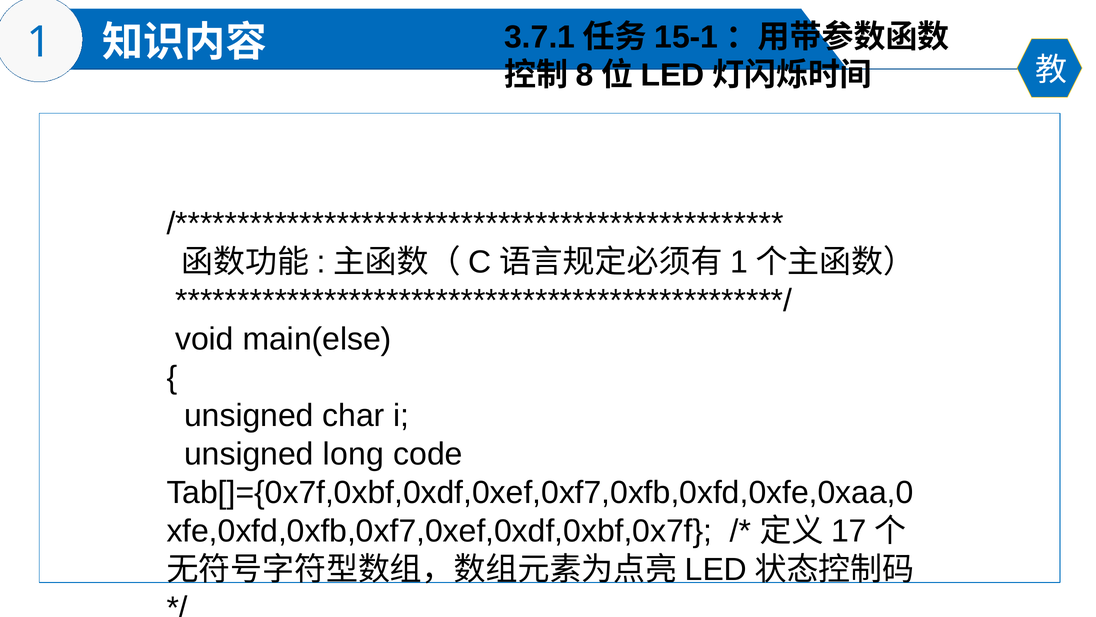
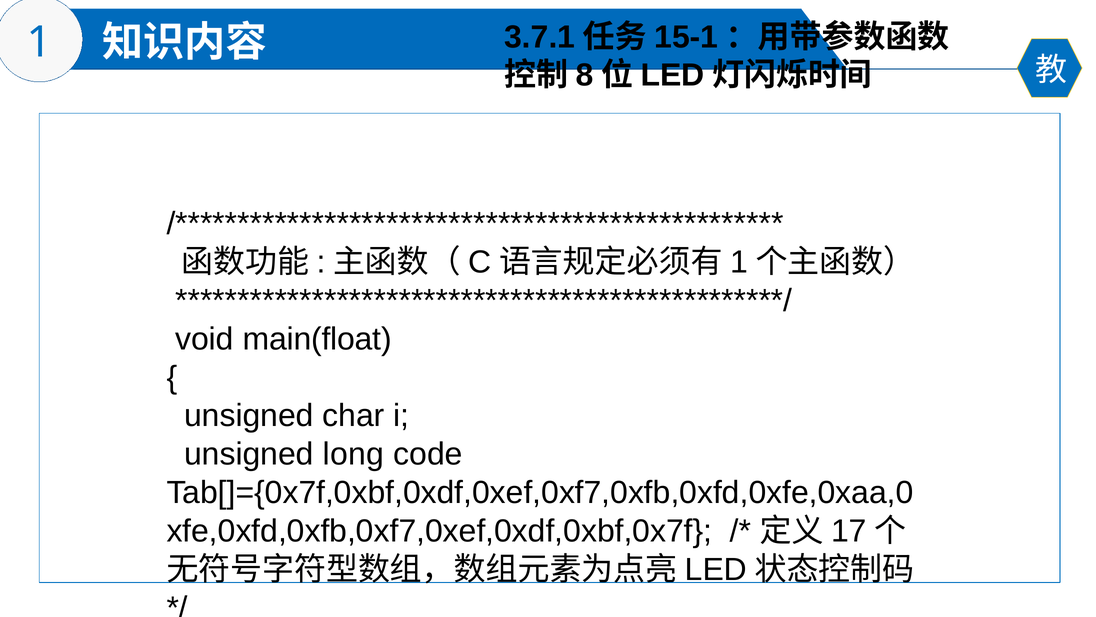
main(else: main(else -> main(float
